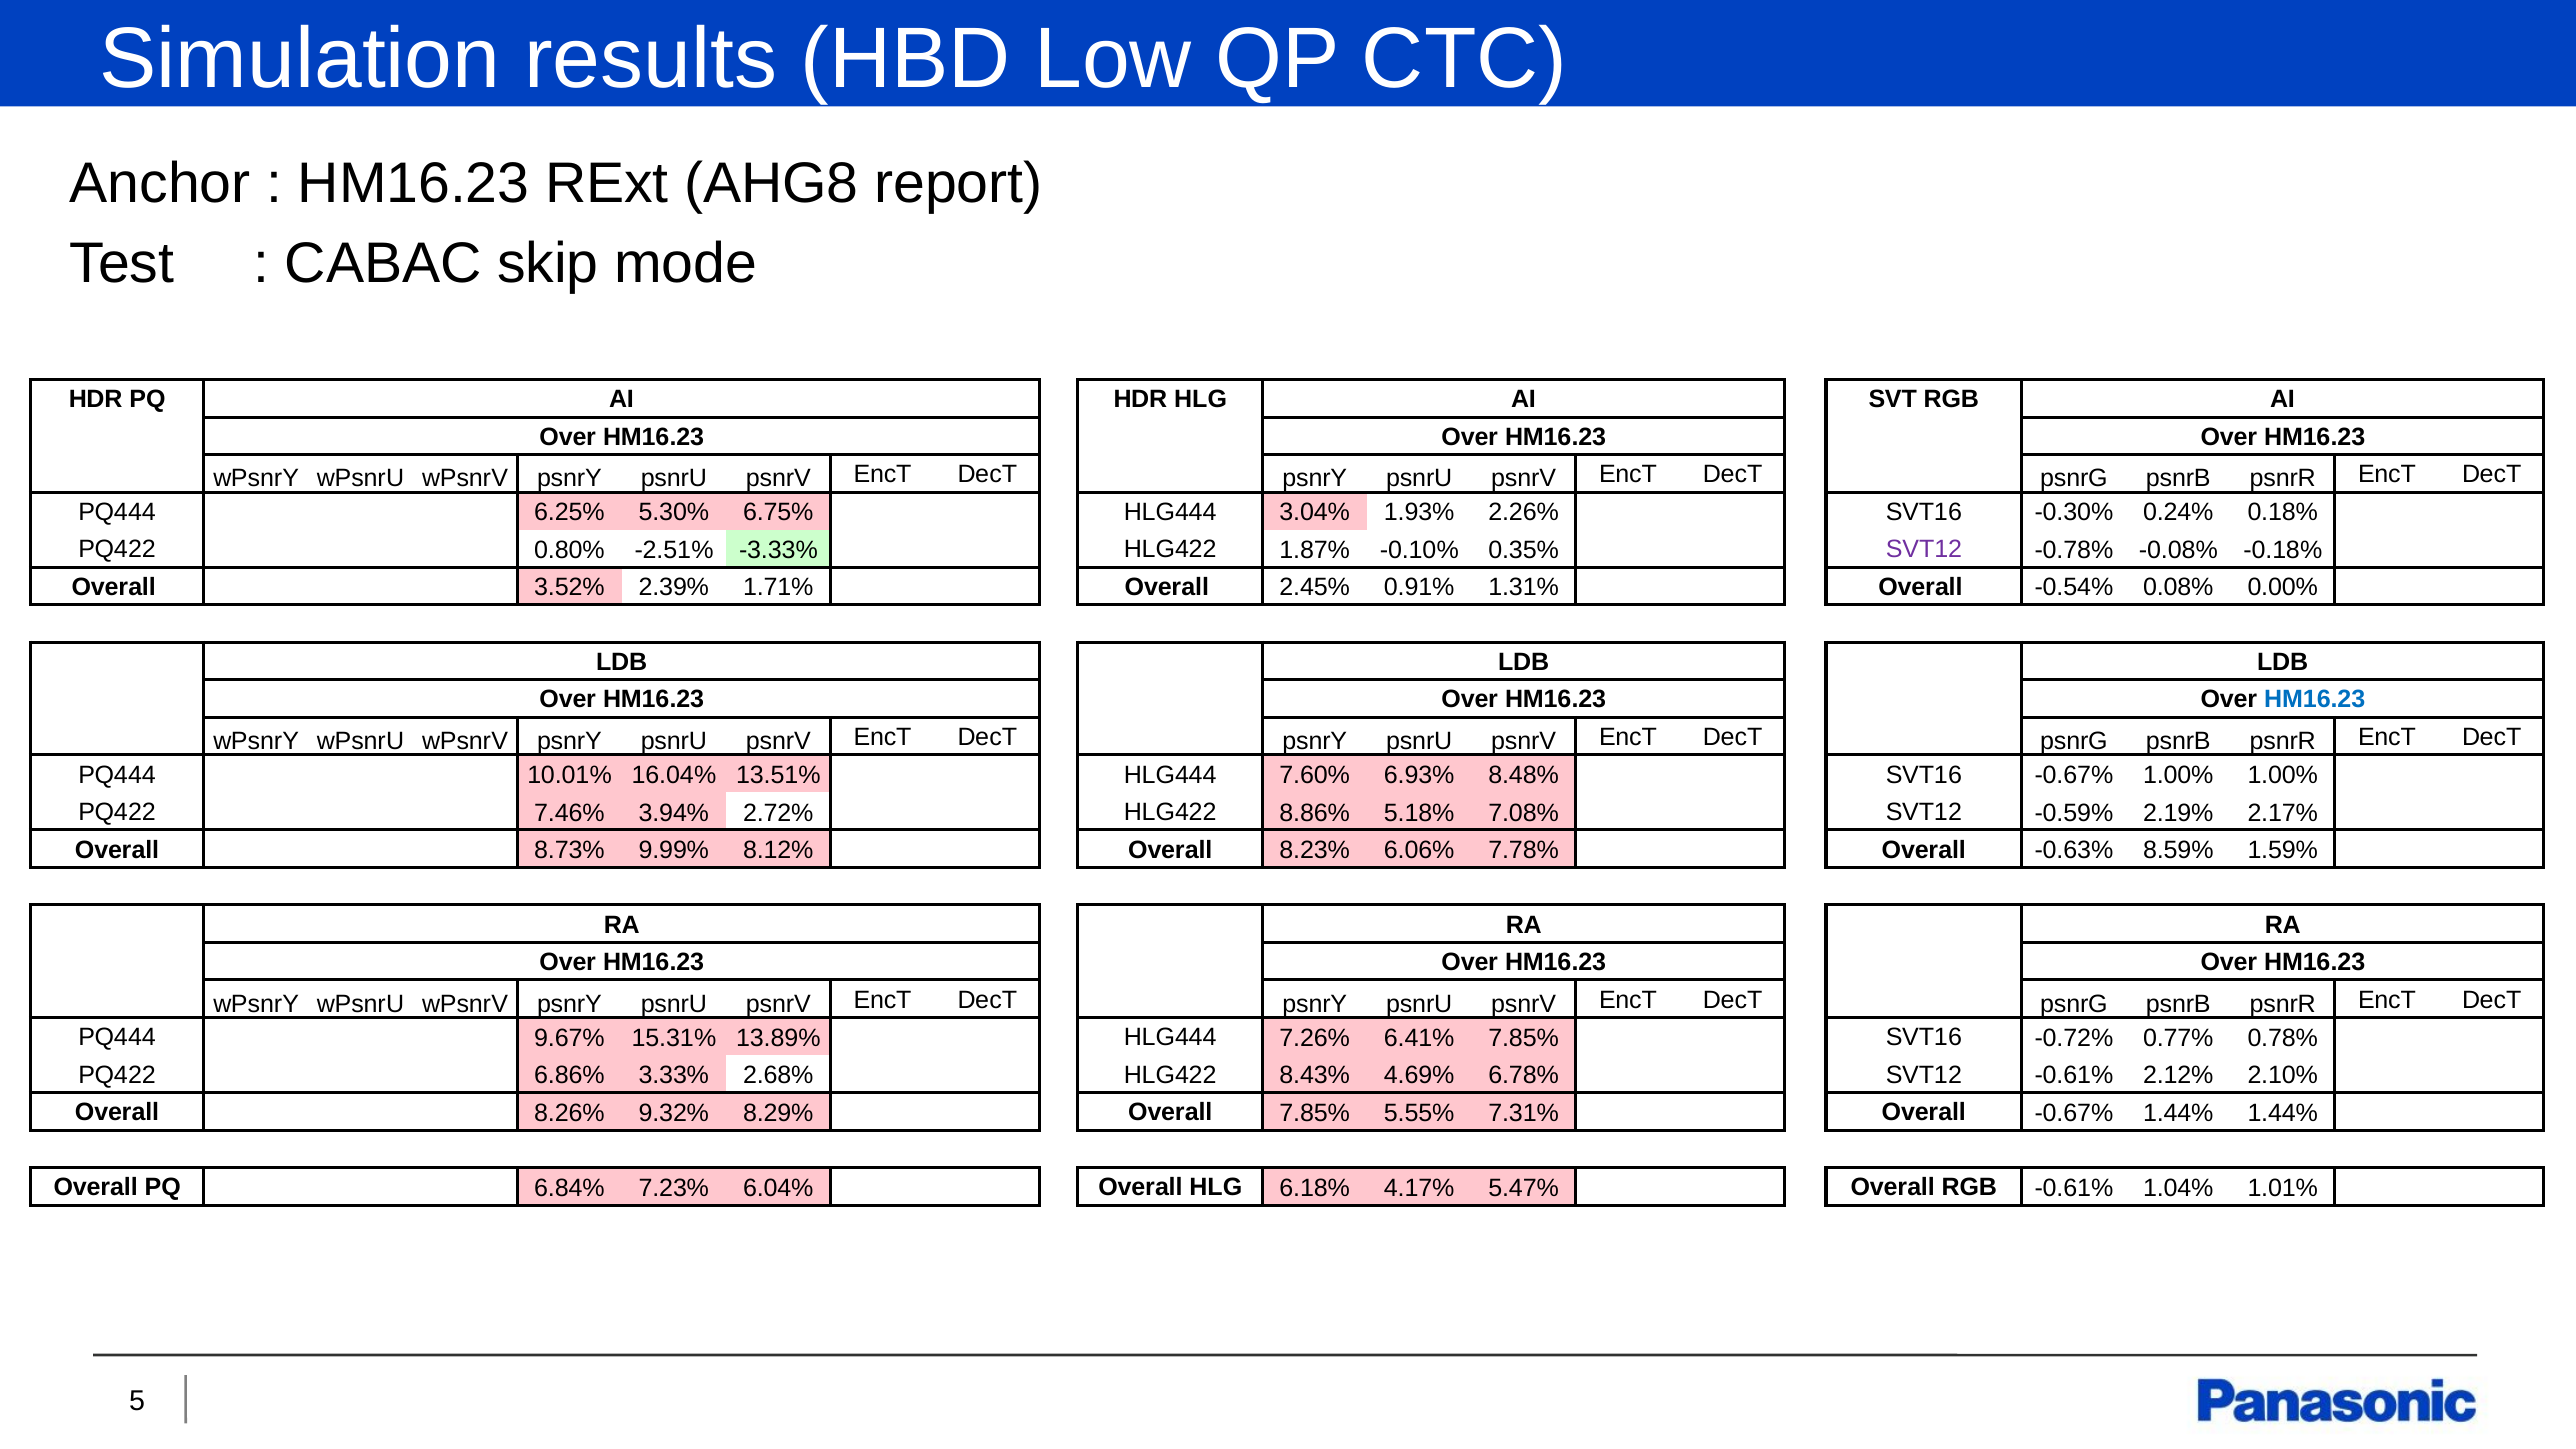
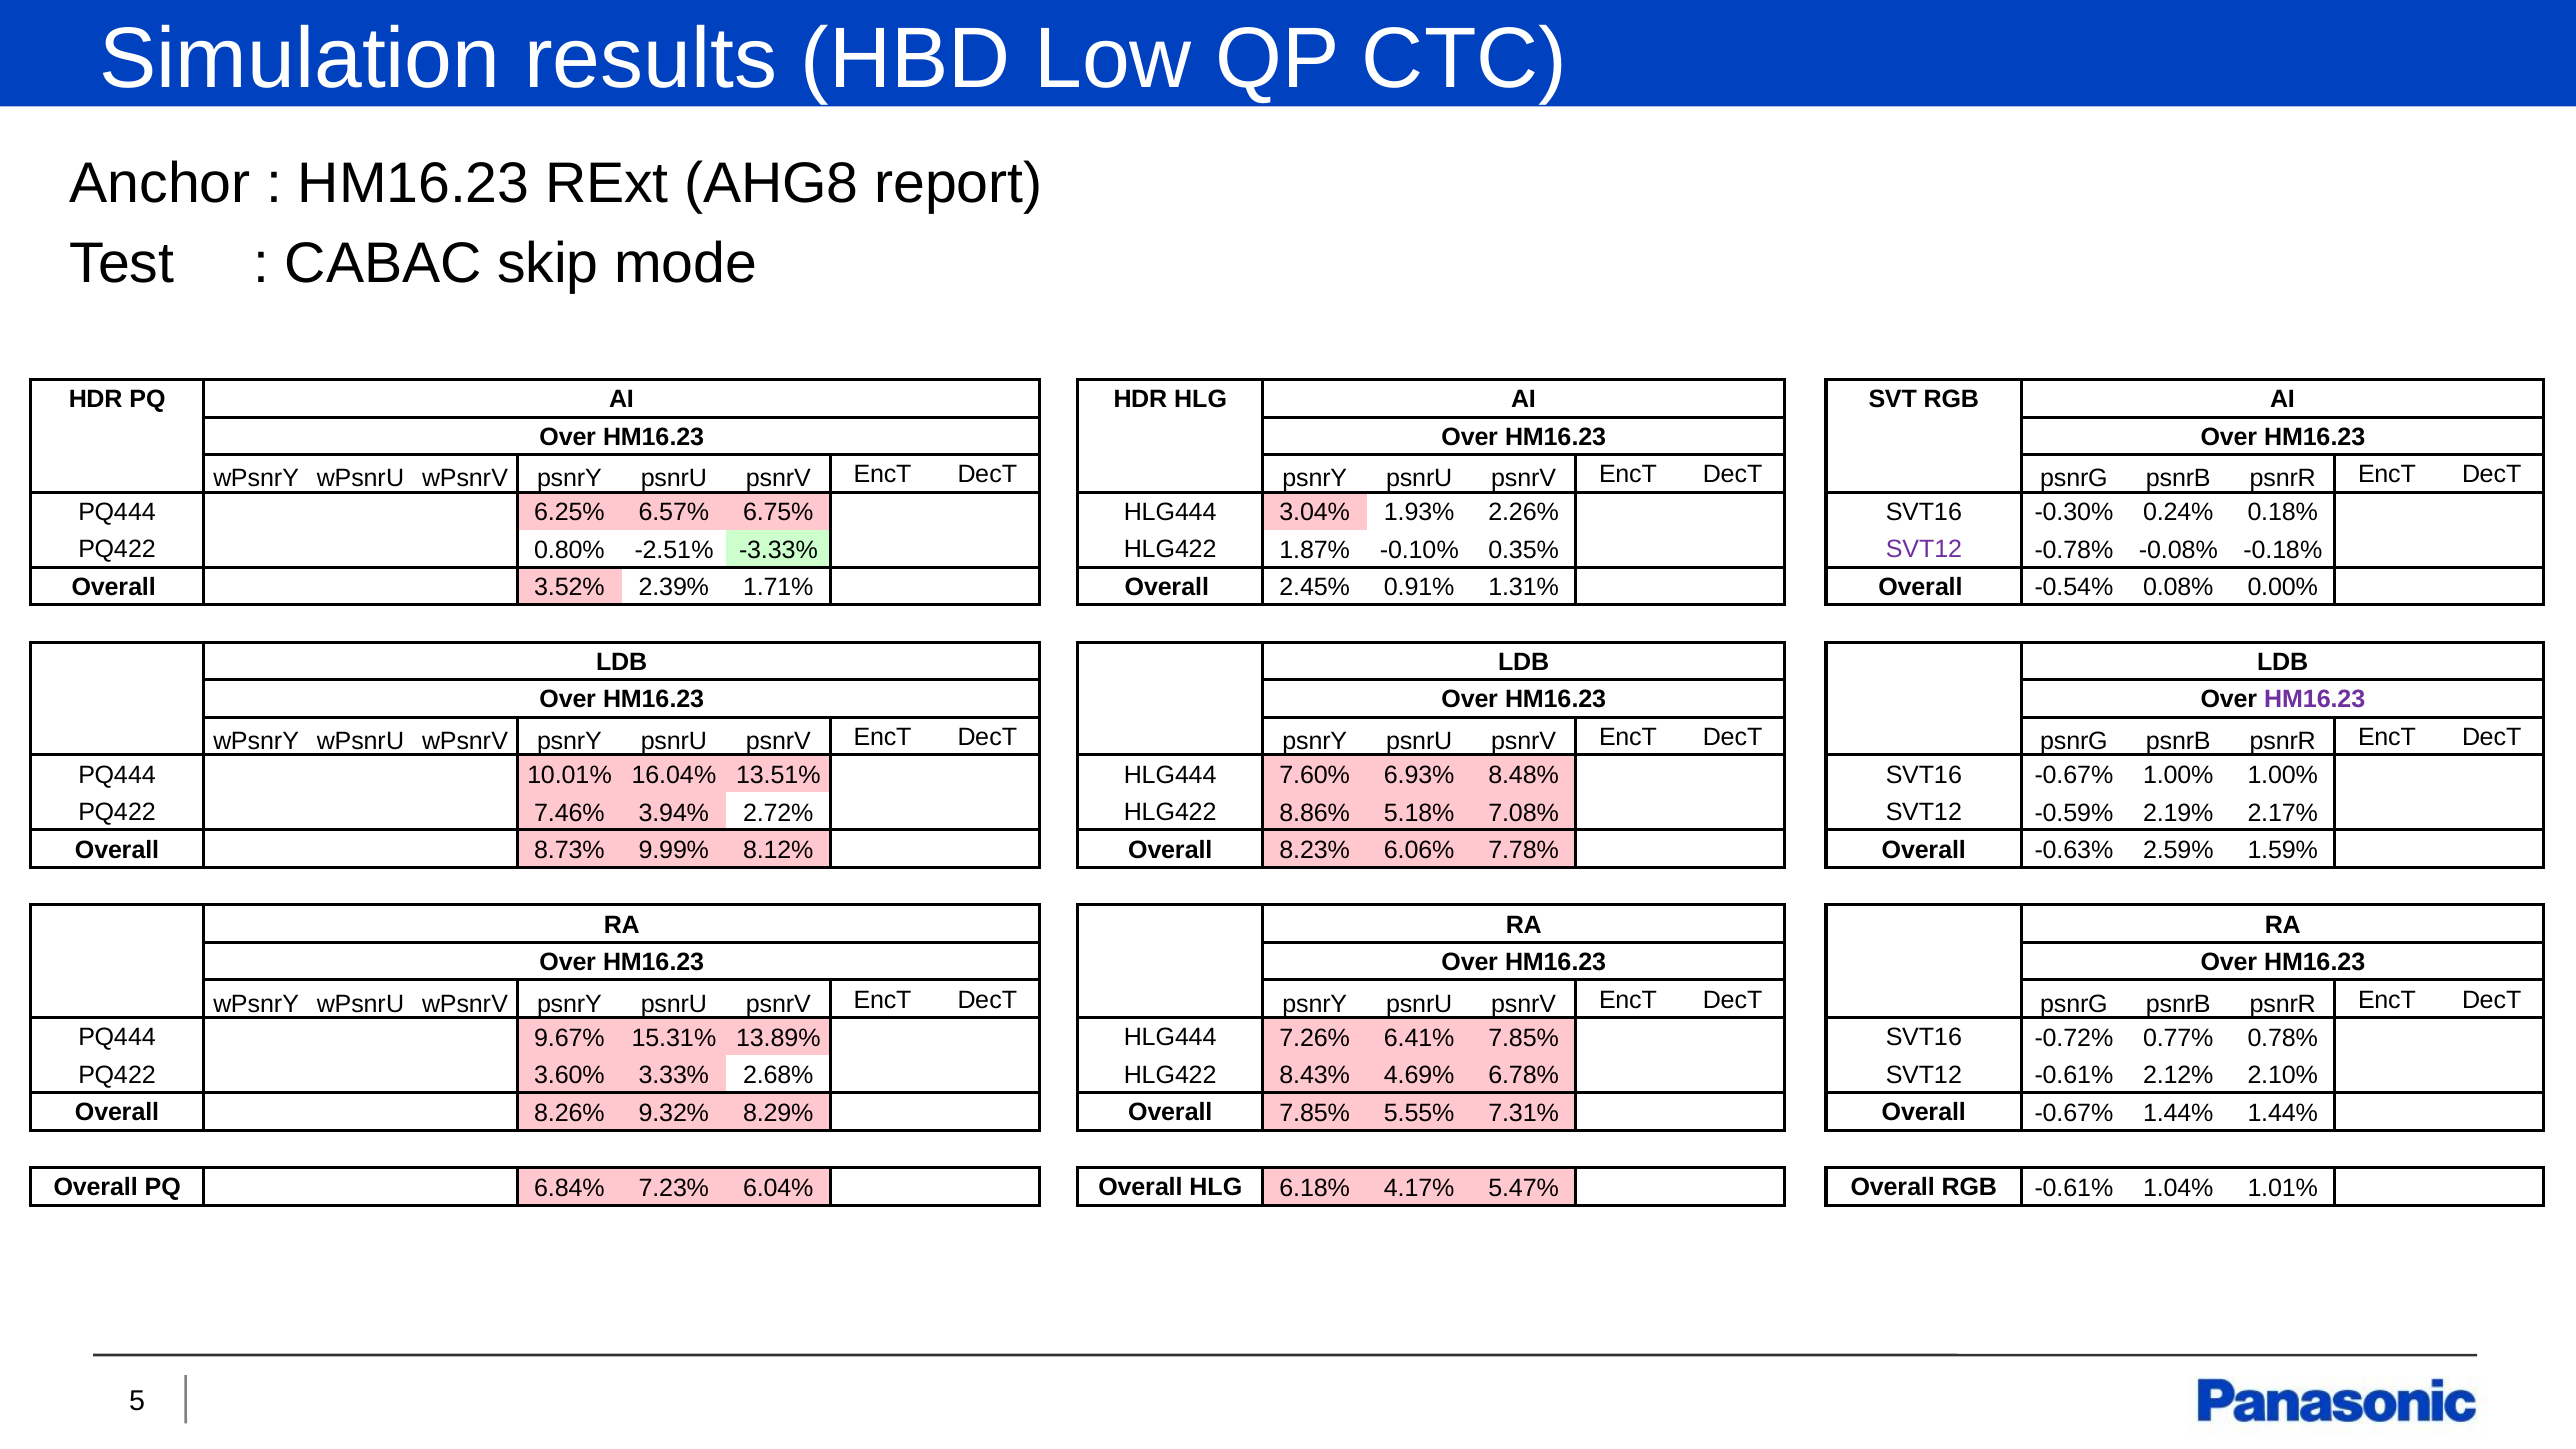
5.30%: 5.30% -> 6.57%
HM16.23 at (2315, 700) colour: blue -> purple
8.59%: 8.59% -> 2.59%
6.86%: 6.86% -> 3.60%
